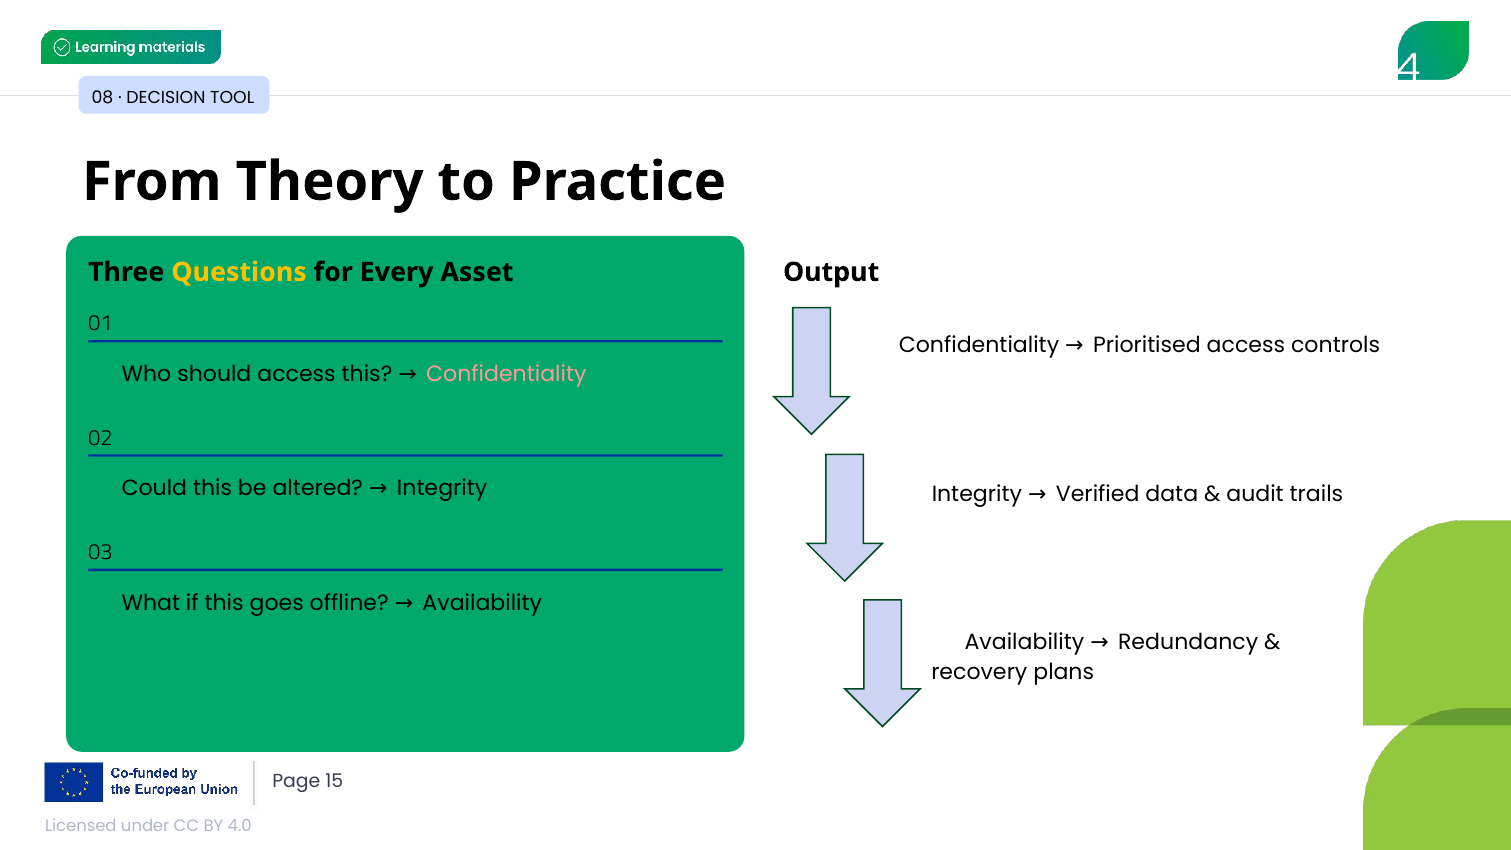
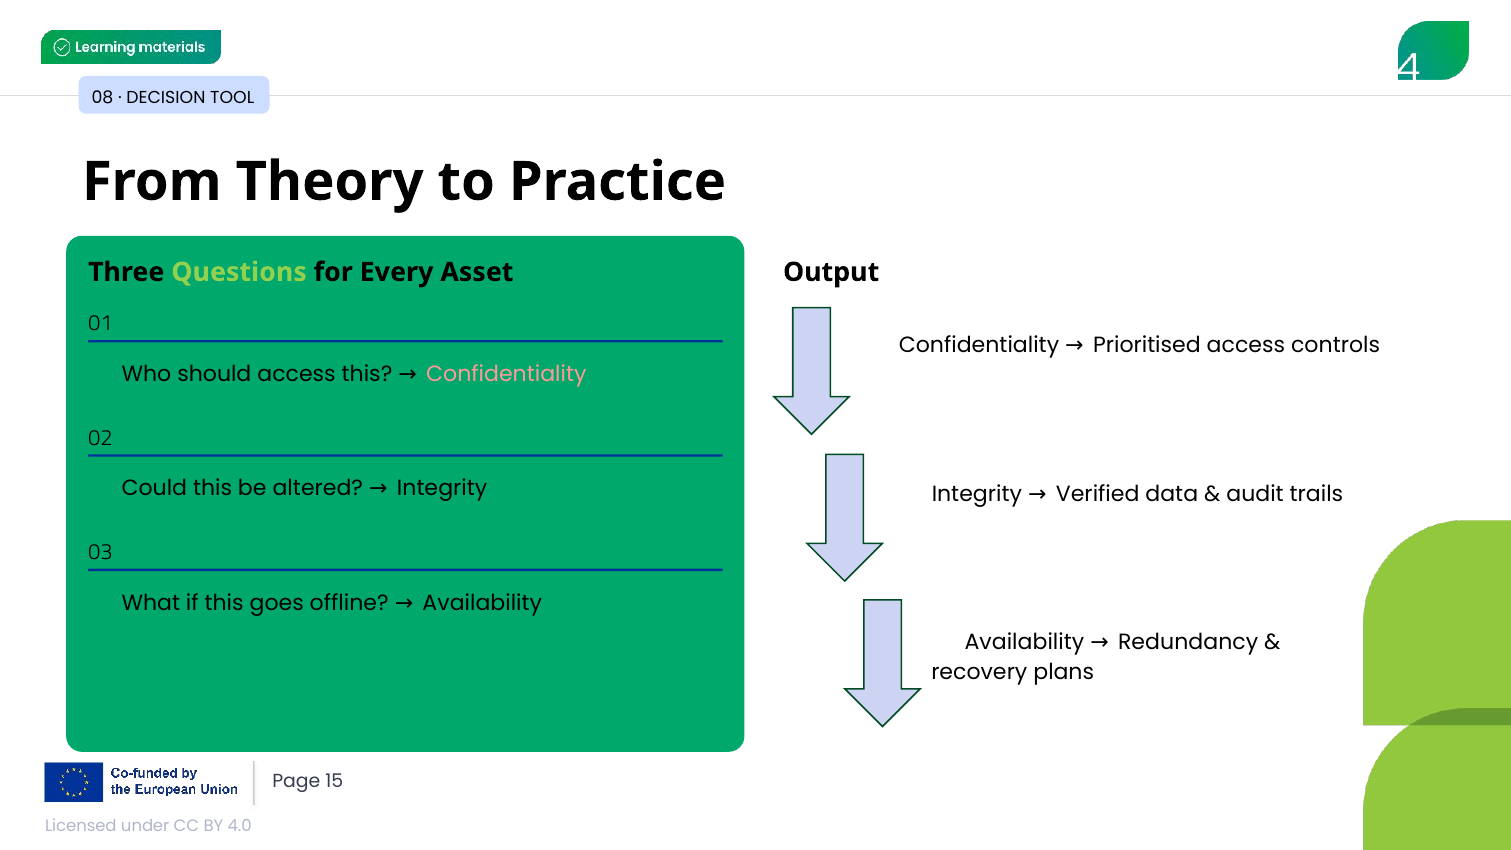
Questions colour: yellow -> light green
